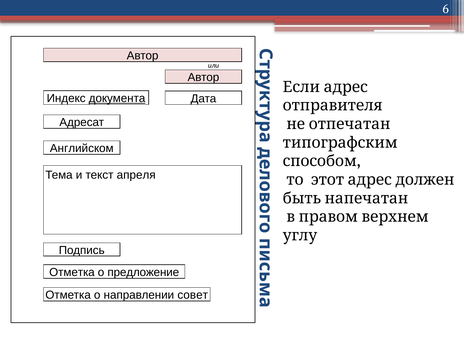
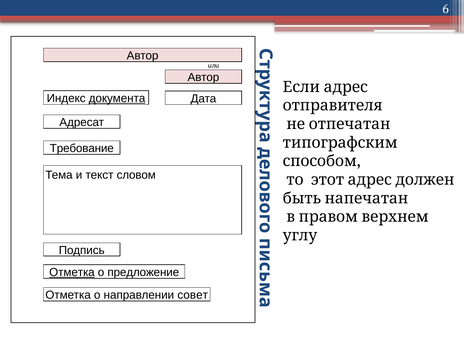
Английском: Английском -> Требование
апреля: апреля -> словом
Отметка at (72, 272) underline: none -> present
